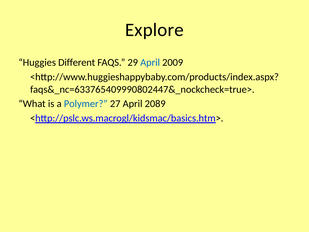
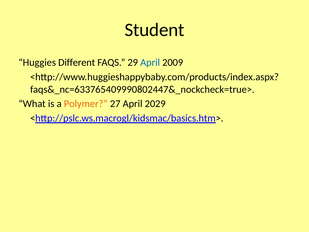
Explore: Explore -> Student
Polymer colour: blue -> orange
2089: 2089 -> 2029
